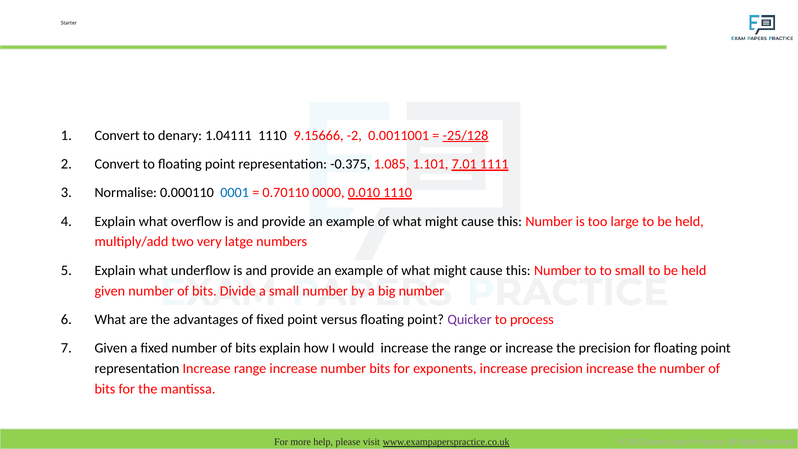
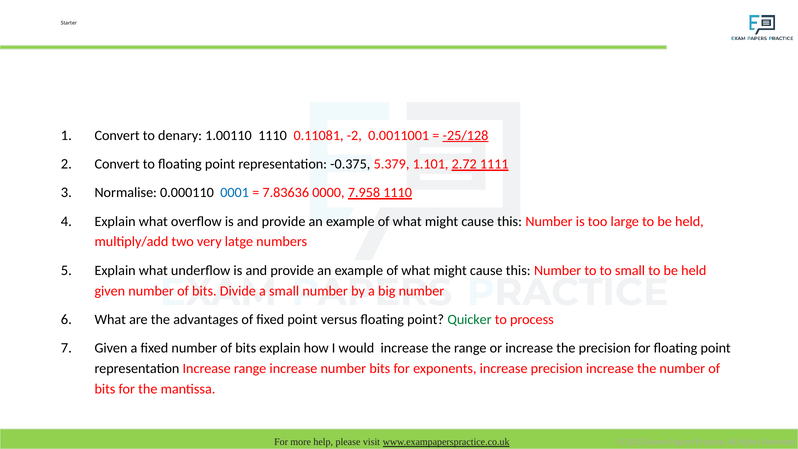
1.04111: 1.04111 -> 1.00110
9.15666: 9.15666 -> 0.11081
1.085: 1.085 -> 5.379
7.01: 7.01 -> 2.72
0.70110: 0.70110 -> 7.83636
0.010: 0.010 -> 7.958
Quicker colour: purple -> green
